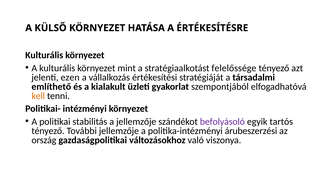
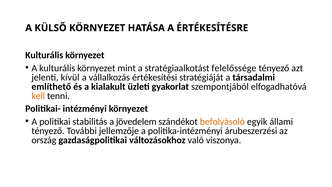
ezen: ezen -> kívül
a jellemzője: jellemzője -> jövedelem
befolyásoló colour: purple -> orange
tartós: tartós -> állami
